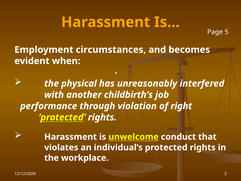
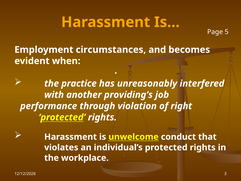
physical: physical -> practice
childbirth’s: childbirth’s -> providing’s
